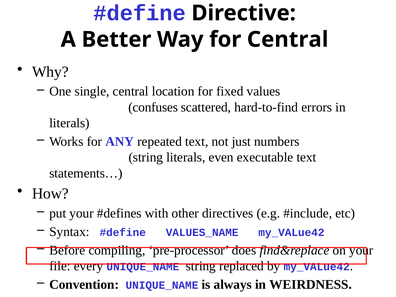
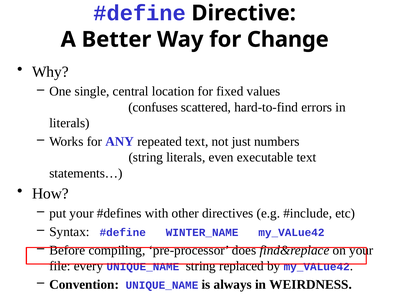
for Central: Central -> Change
VALUES_NAME: VALUES_NAME -> WINTER_NAME
